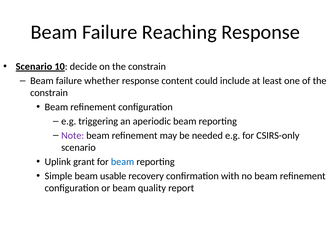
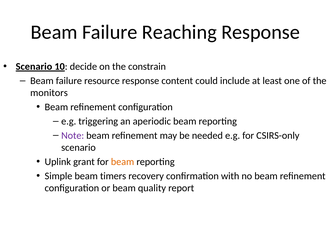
whether: whether -> resource
constrain at (49, 93): constrain -> monitors
beam at (123, 161) colour: blue -> orange
usable: usable -> timers
